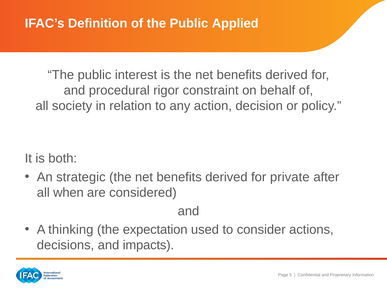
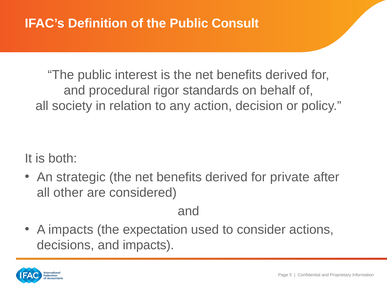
Applied: Applied -> Consult
constraint: constraint -> standards
when: when -> other
A thinking: thinking -> impacts
